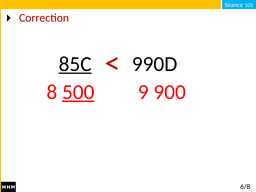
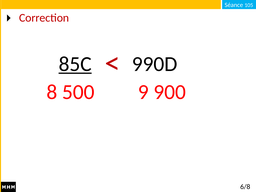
500 underline: present -> none
